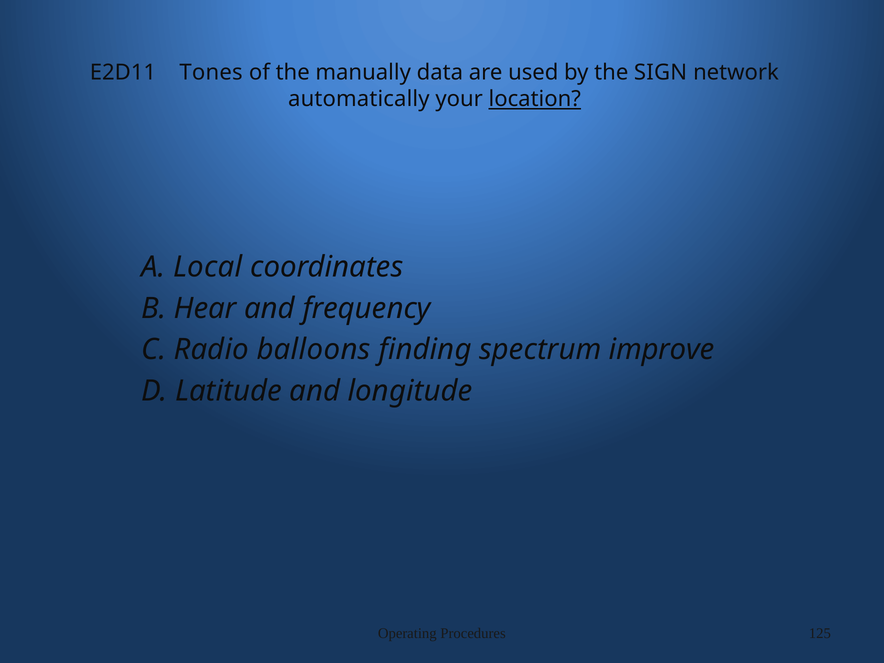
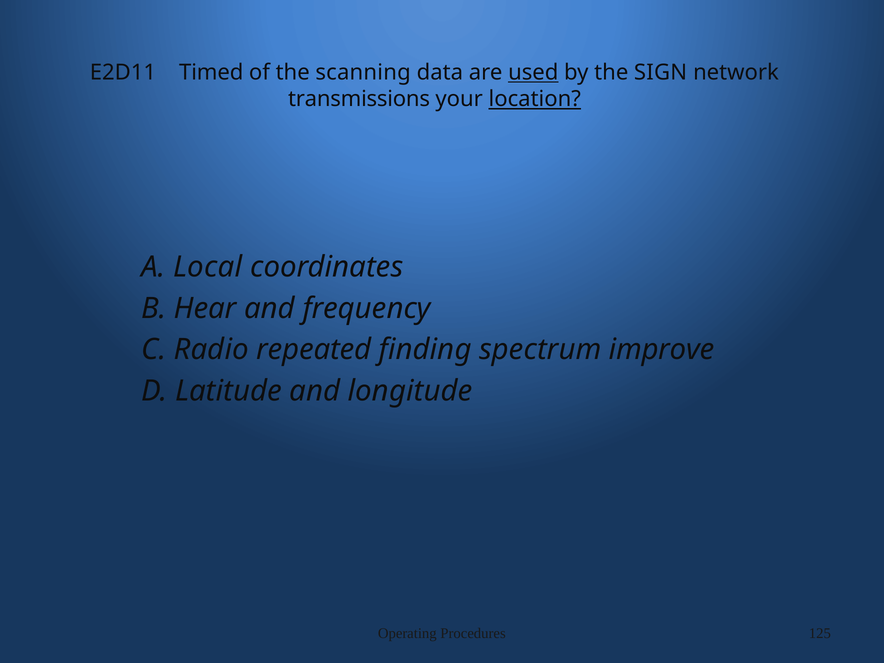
Tones: Tones -> Timed
manually: manually -> scanning
used underline: none -> present
automatically: automatically -> transmissions
balloons: balloons -> repeated
